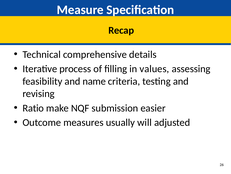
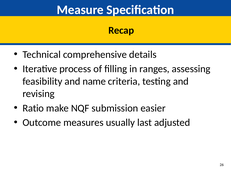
values: values -> ranges
will: will -> last
